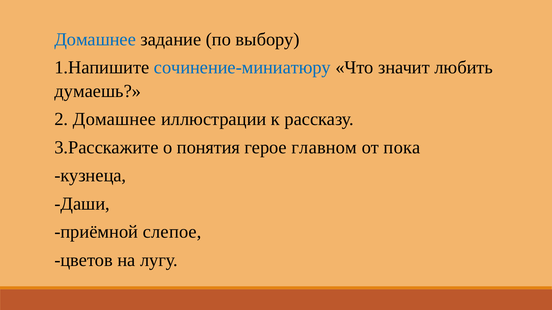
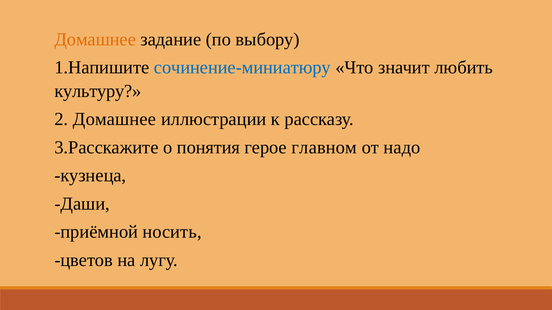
Домашнее at (95, 39) colour: blue -> orange
думаешь: думаешь -> культуру
пока: пока -> надо
слепое: слепое -> носить
